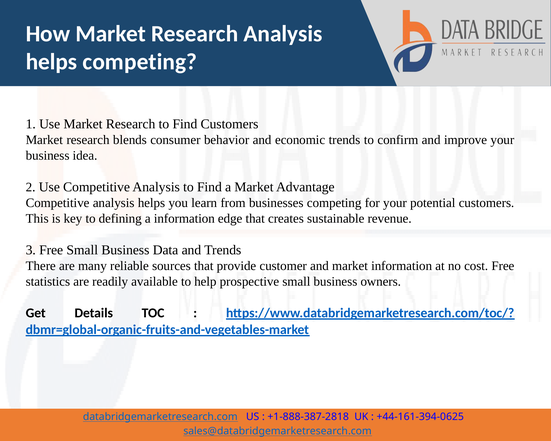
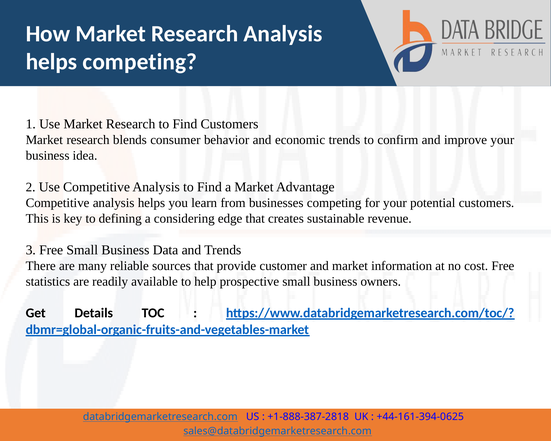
a information: information -> considering
